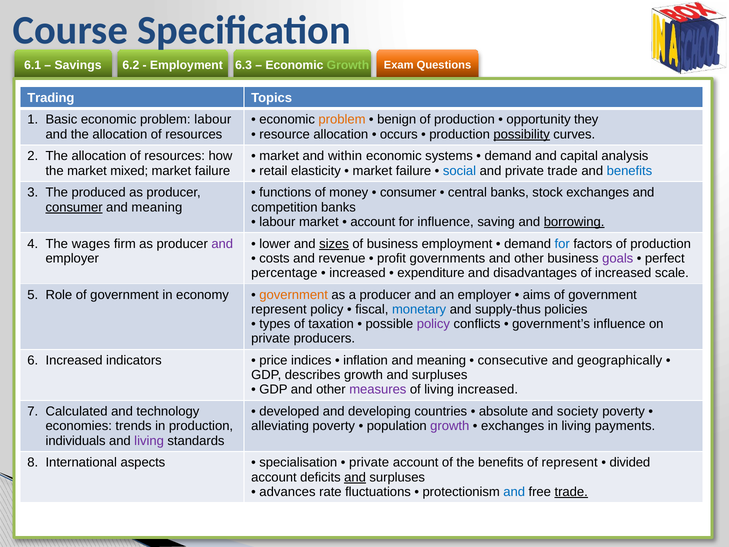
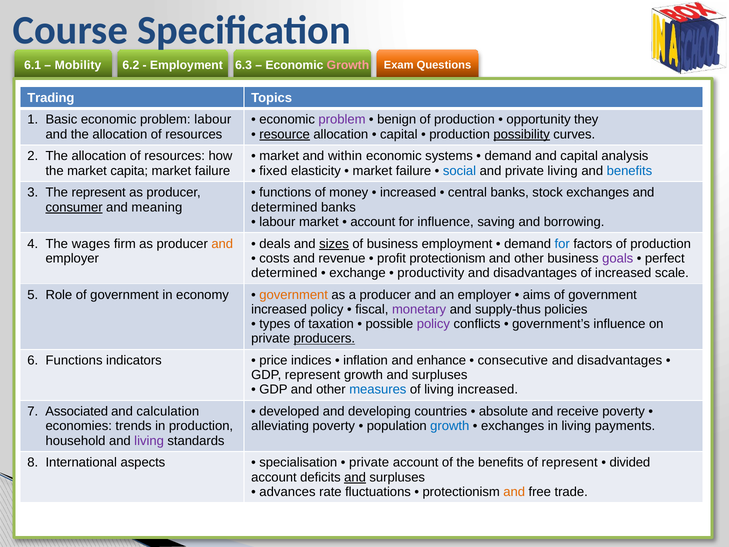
Savings: Savings -> Mobility
Growth at (348, 65) colour: light green -> pink
problem at (342, 120) colour: orange -> purple
resource underline: none -> present
occurs at (399, 134): occurs -> capital
mixed: mixed -> capita
retail: retail -> fixed
private trade: trade -> living
The produced: produced -> represent
consumer at (408, 193): consumer -> increased
competition at (284, 207): competition -> determined
borrowing underline: present -> none
and at (222, 244) colour: purple -> orange
lower: lower -> deals
profit governments: governments -> protectionism
percentage at (284, 273): percentage -> determined
increased at (357, 273): increased -> exchange
expenditure: expenditure -> productivity
represent at (279, 309): represent -> increased
monetary colour: blue -> purple
producers underline: none -> present
Increased at (74, 360): Increased -> Functions
inflation and meaning: meaning -> enhance
geographically at (620, 360): geographically -> disadvantages
GDP describes: describes -> represent
measures colour: purple -> blue
Calculated: Calculated -> Associated
technology: technology -> calculation
society: society -> receive
growth at (450, 426) colour: purple -> blue
individuals: individuals -> household
and at (514, 492) colour: blue -> orange
trade at (571, 492) underline: present -> none
